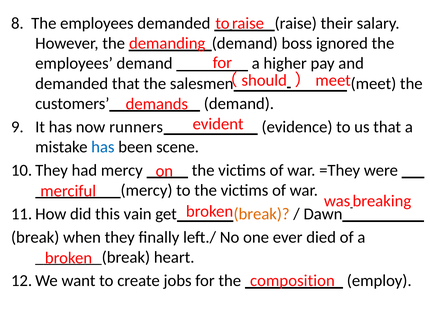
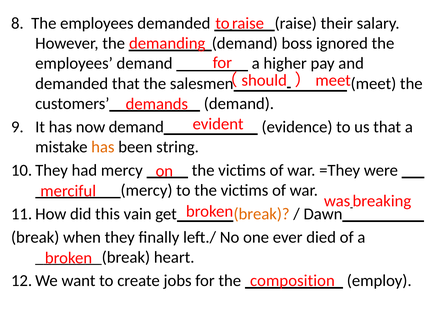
now runners: runners -> demand
has at (103, 147) colour: blue -> orange
scene: scene -> string
